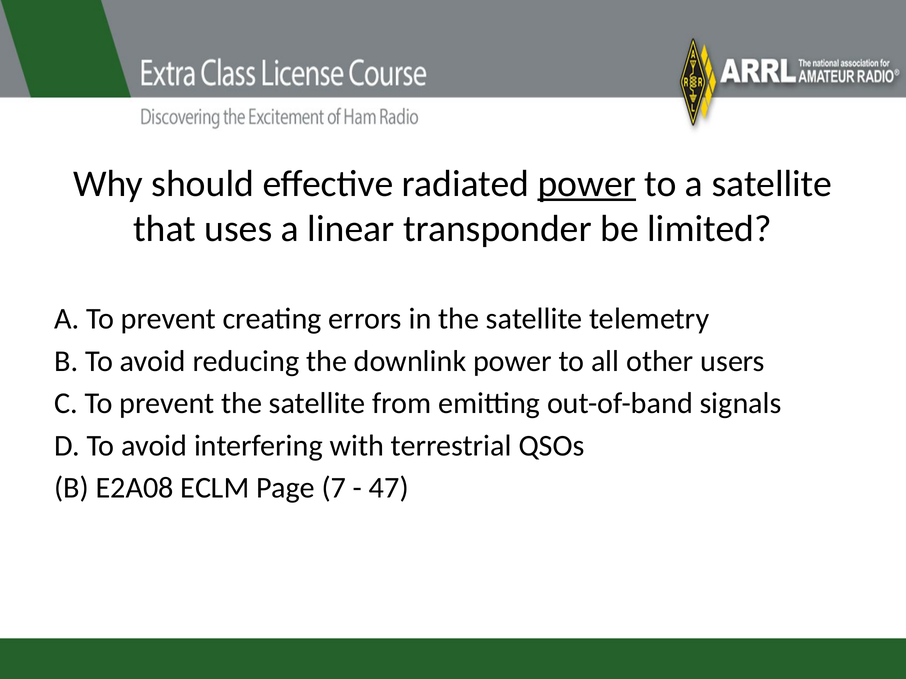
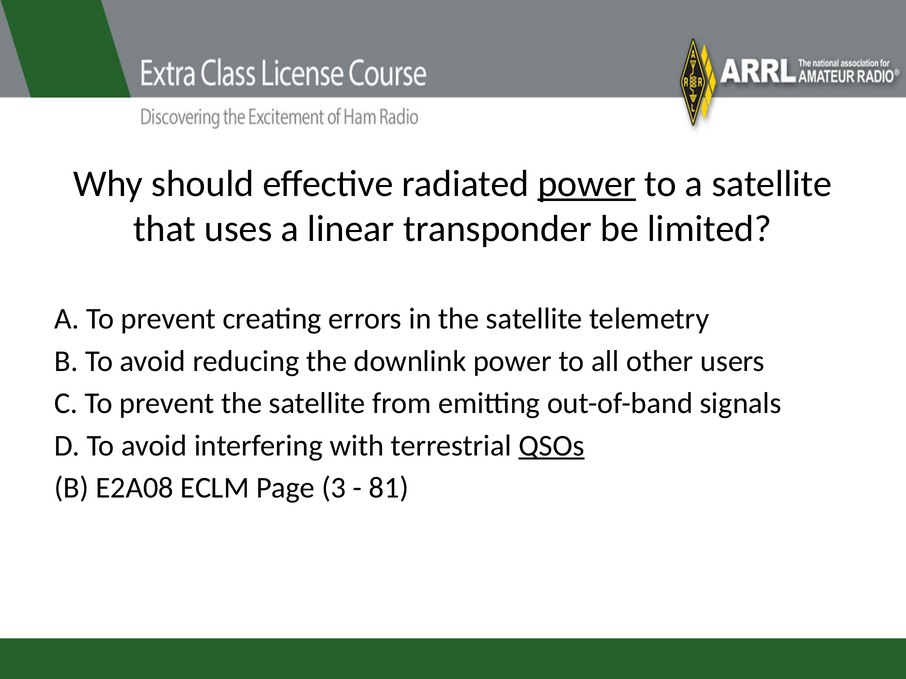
QSOs underline: none -> present
7: 7 -> 3
47: 47 -> 81
